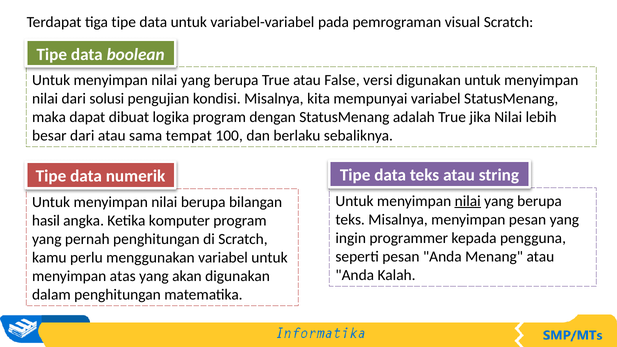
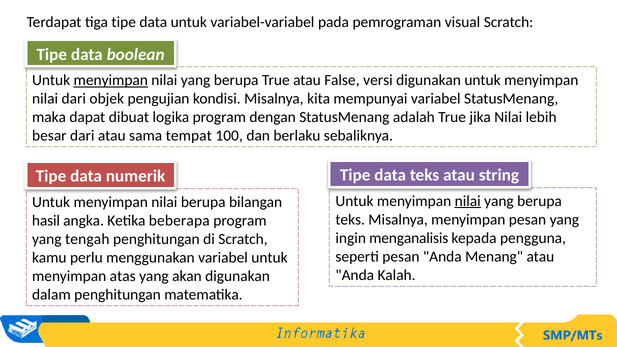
menyimpan at (111, 80) underline: none -> present
solusi: solusi -> objek
komputer: komputer -> beberapa
programmer: programmer -> menganalisis
pernah: pernah -> tengah
